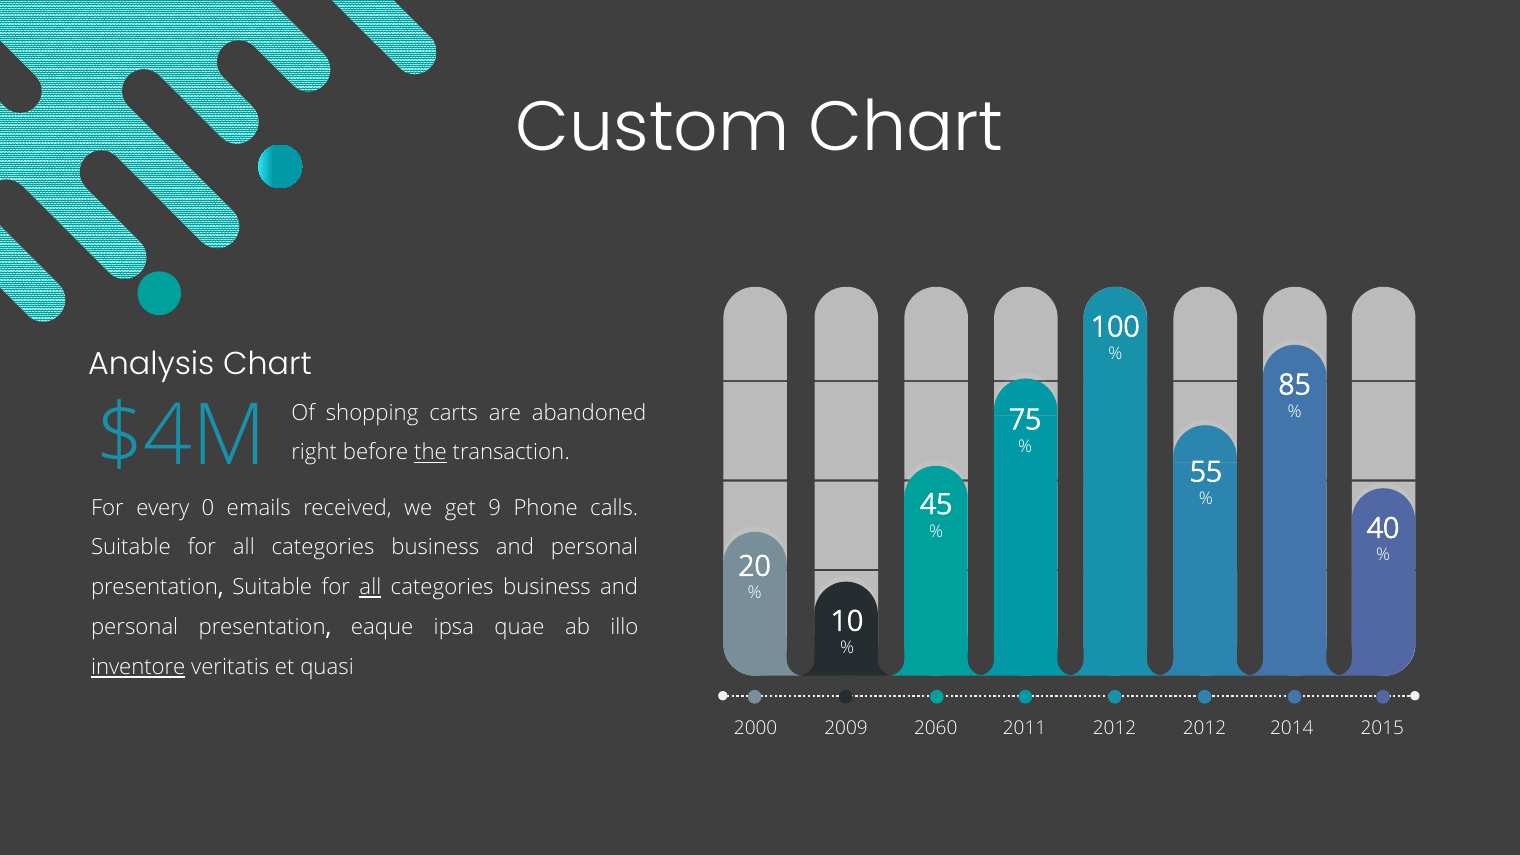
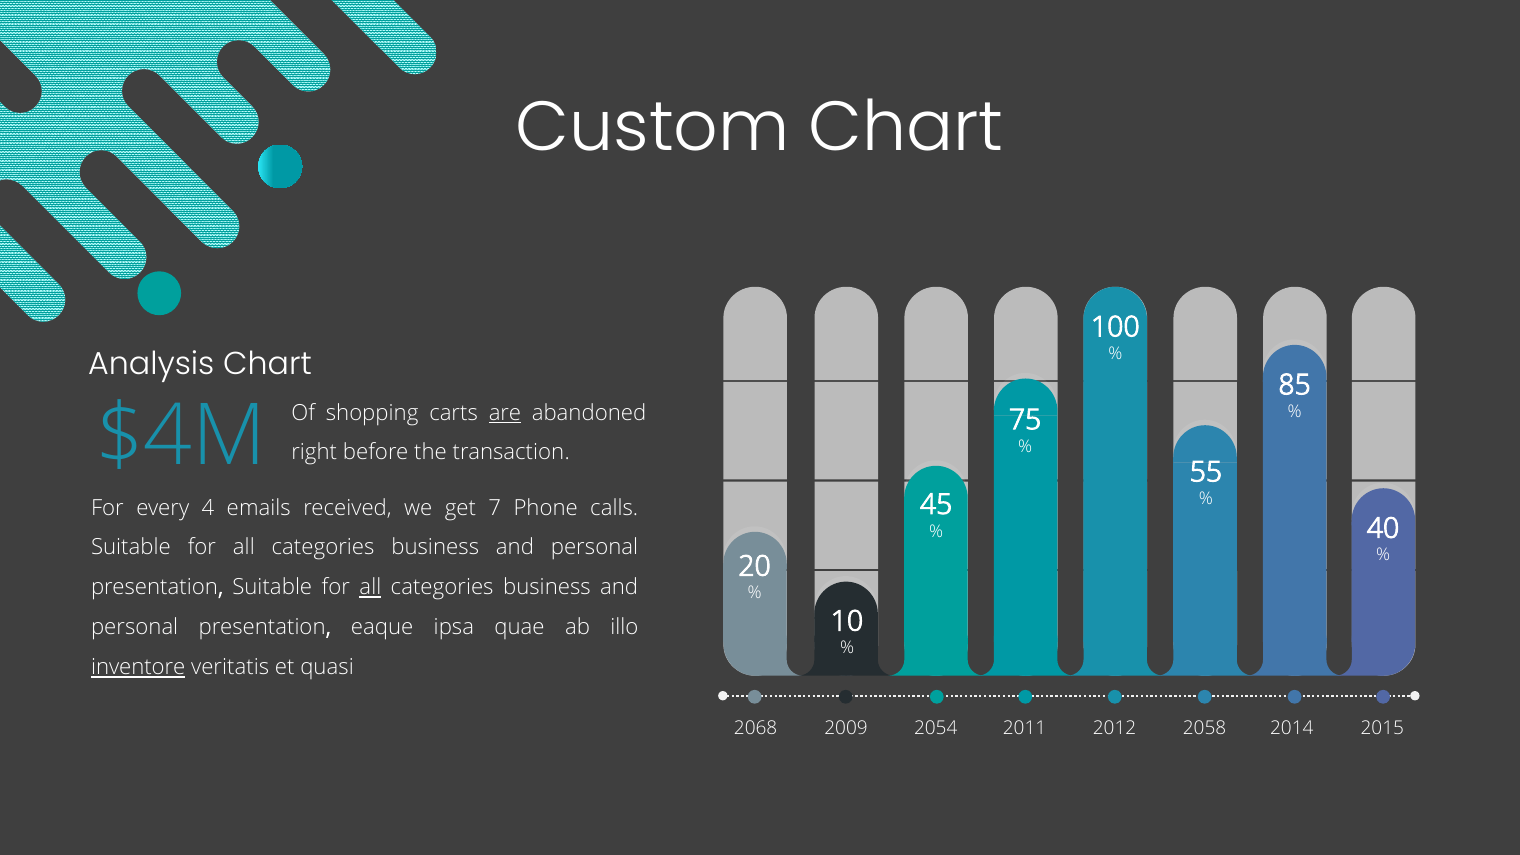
are underline: none -> present
the underline: present -> none
0: 0 -> 4
9: 9 -> 7
2000: 2000 -> 2068
2060: 2060 -> 2054
2012 at (1205, 728): 2012 -> 2058
